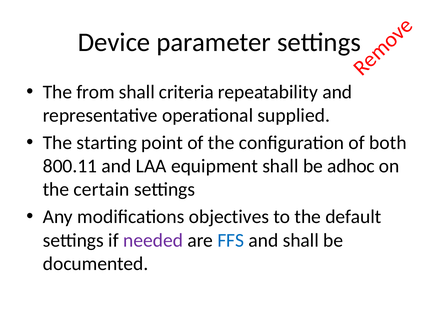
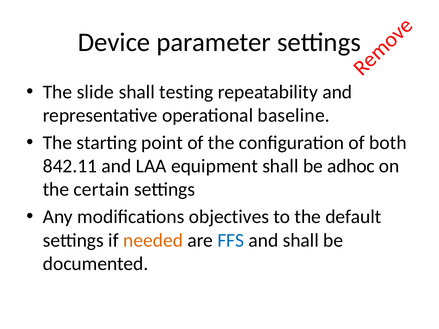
from: from -> slide
criteria: criteria -> testing
supplied: supplied -> baseline
800.11: 800.11 -> 842.11
needed colour: purple -> orange
